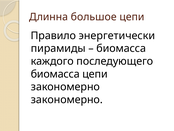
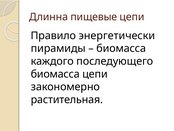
большое: большое -> пищевые
закономерно at (67, 99): закономерно -> растительная
